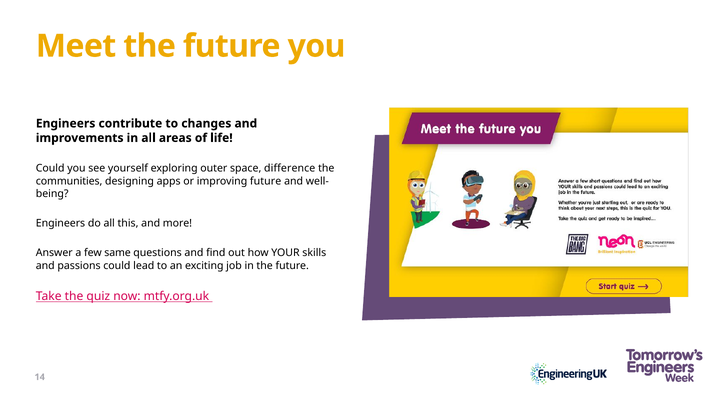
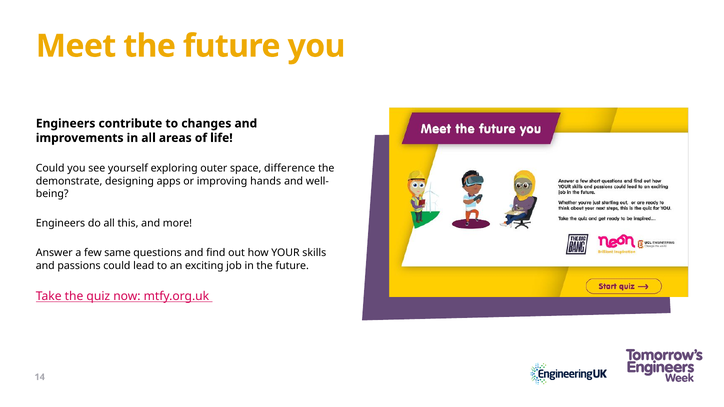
communities: communities -> demonstrate
improving future: future -> hands
